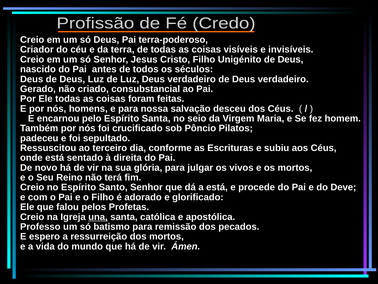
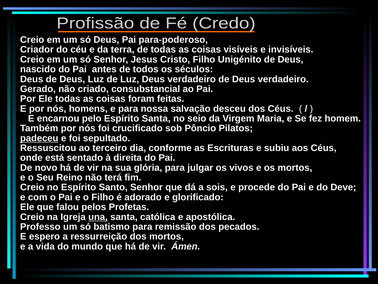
terra-poderoso: terra-poderoso -> para-poderoso
padeceu underline: none -> present
a está: está -> sois
